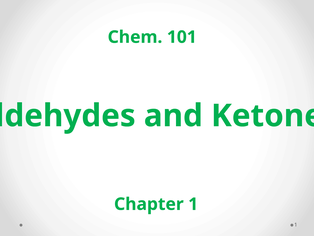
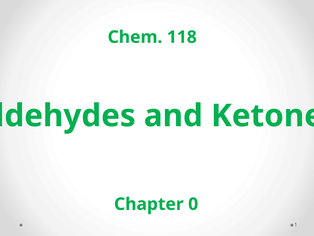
101: 101 -> 118
Chapter 1: 1 -> 0
